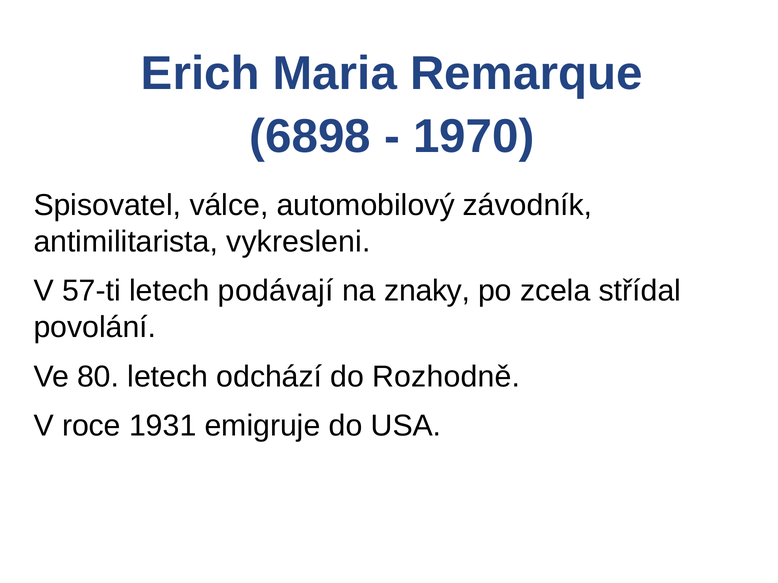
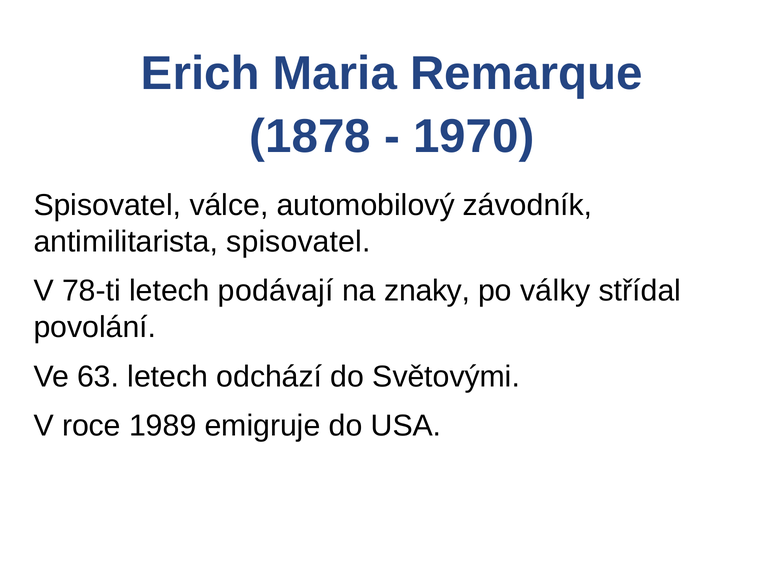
6898: 6898 -> 1878
antimilitarista vykresleni: vykresleni -> spisovatel
57-ti: 57-ti -> 78-ti
zcela: zcela -> války
80: 80 -> 63
Rozhodně: Rozhodně -> Světovými
1931: 1931 -> 1989
